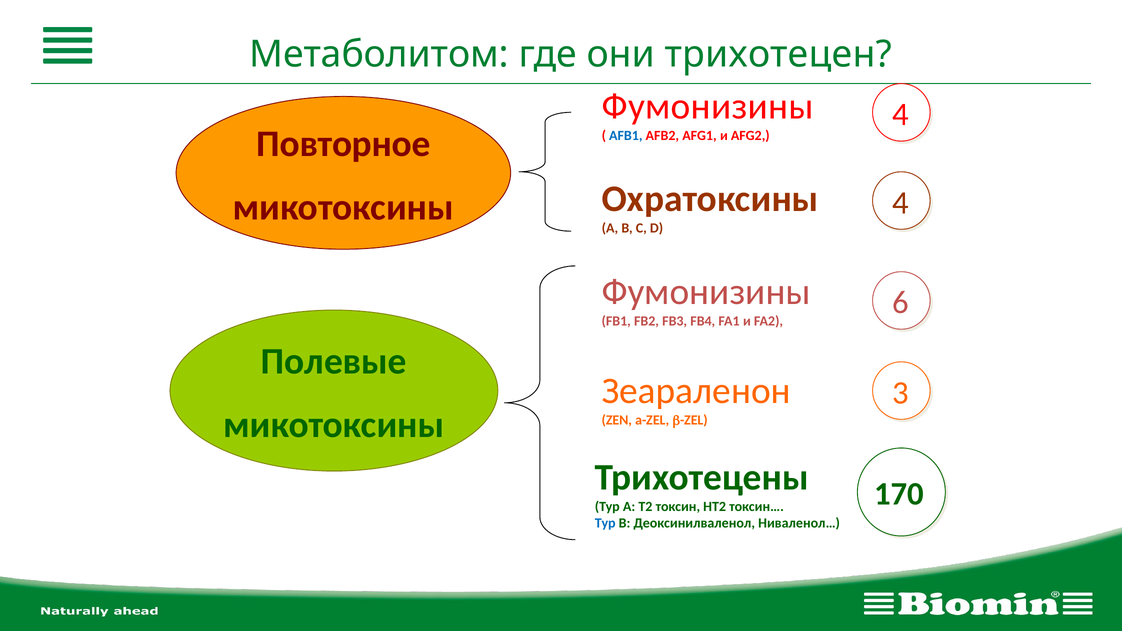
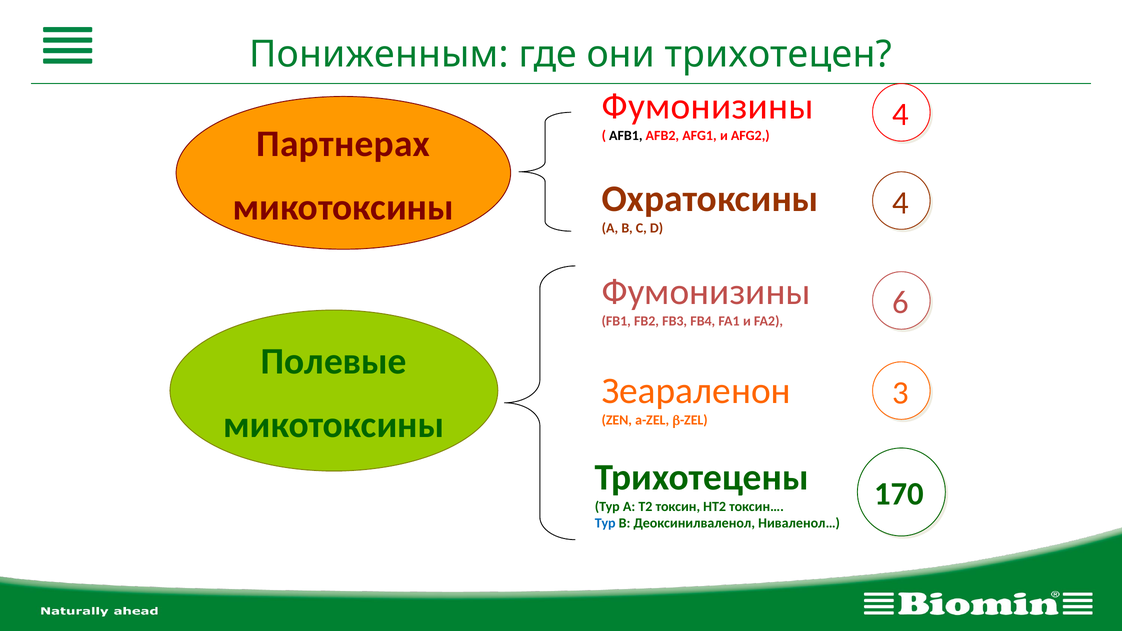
Метаболитом: Метаболитом -> Пониженным
Повторное: Повторное -> Партнерах
AFB1 colour: blue -> black
